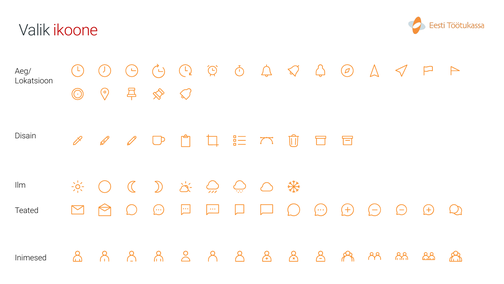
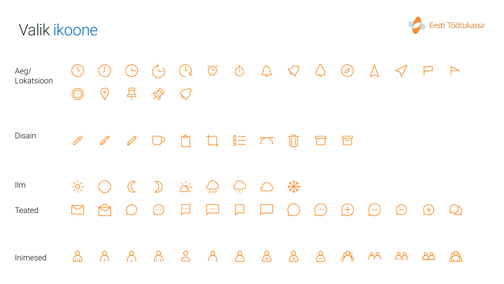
ikoone colour: red -> blue
